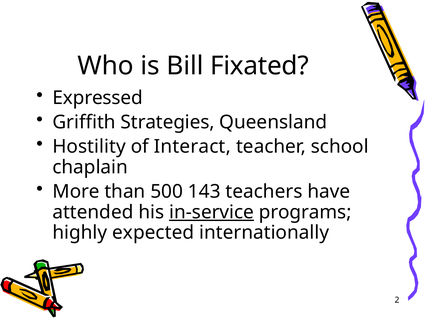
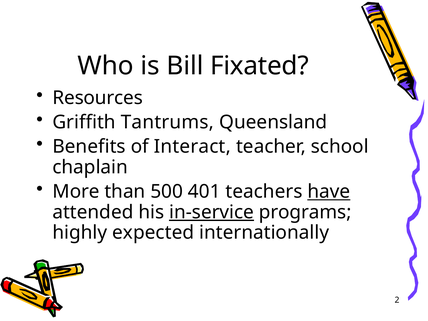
Expressed: Expressed -> Resources
Strategies: Strategies -> Tantrums
Hostility: Hostility -> Benefits
143: 143 -> 401
have underline: none -> present
